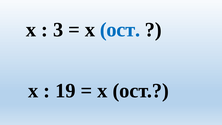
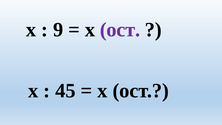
3: 3 -> 9
ост at (120, 30) colour: blue -> purple
19: 19 -> 45
